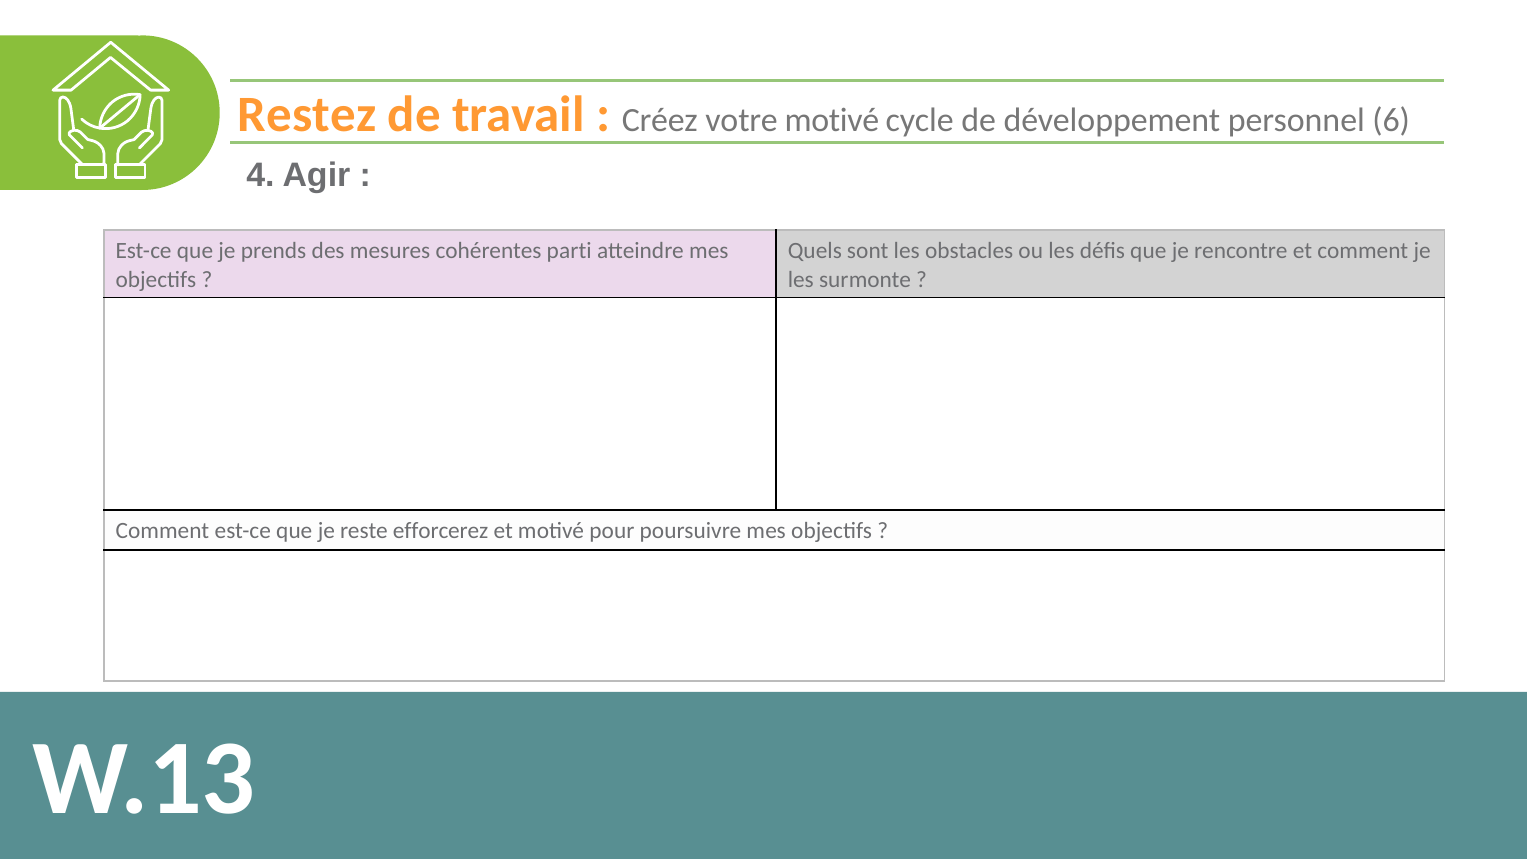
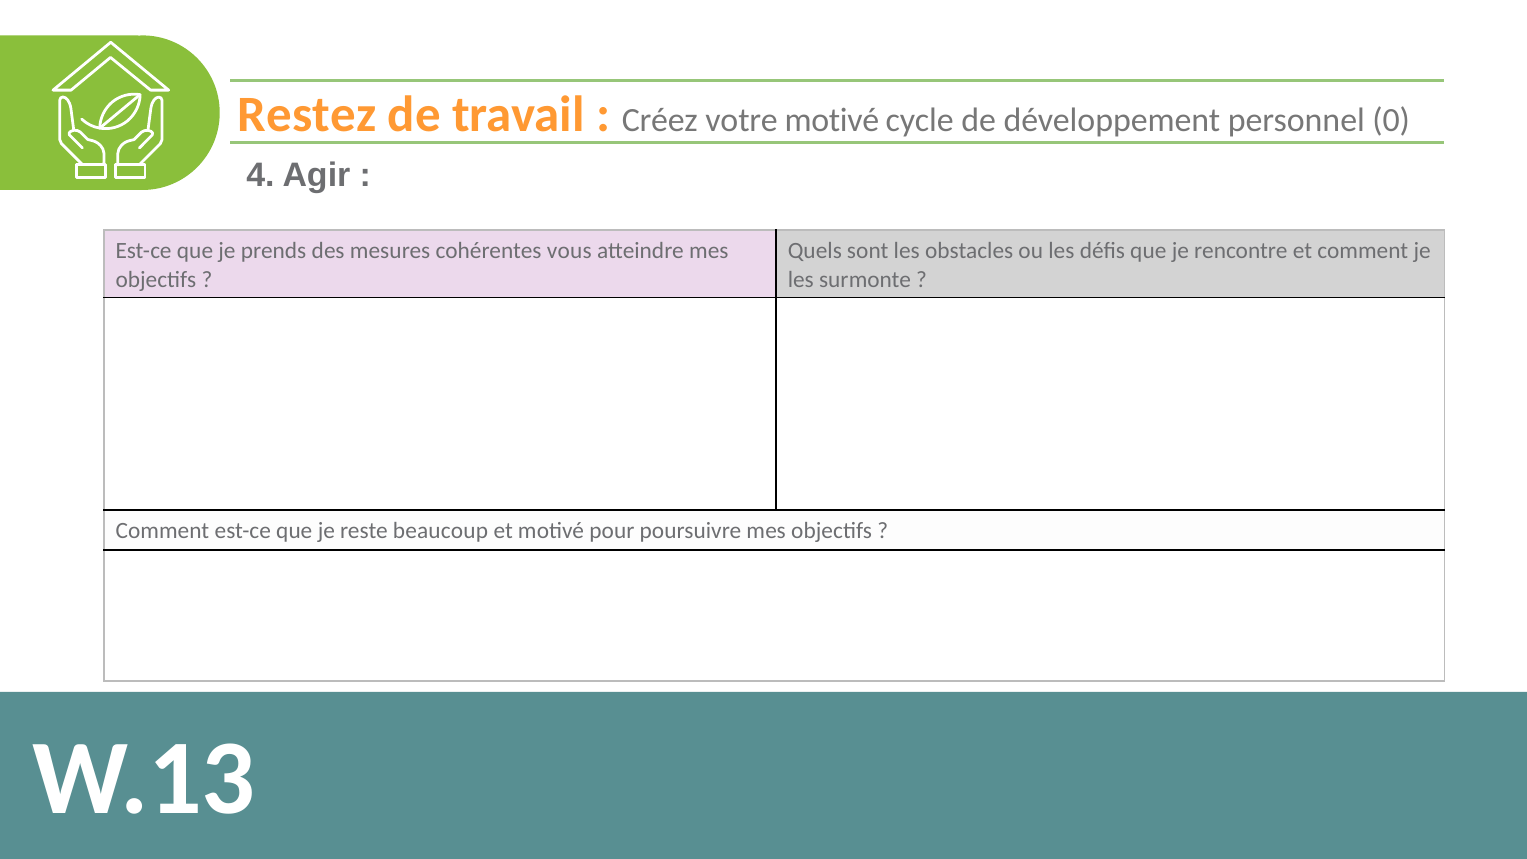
6: 6 -> 0
parti: parti -> vous
efforcerez: efforcerez -> beaucoup
